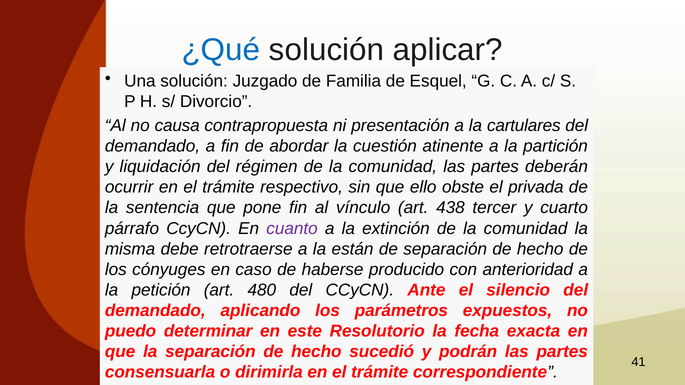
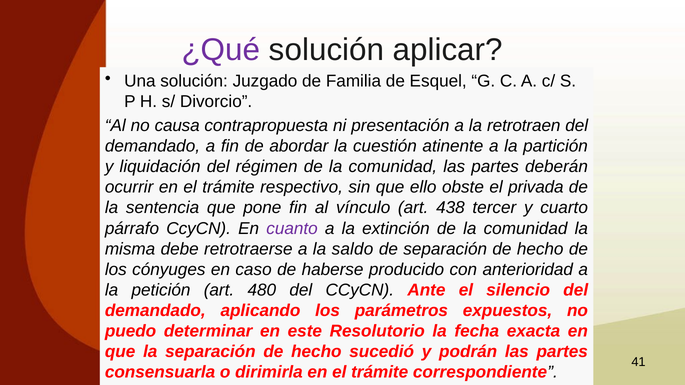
¿Qué colour: blue -> purple
cartulares: cartulares -> retrotraen
están: están -> saldo
